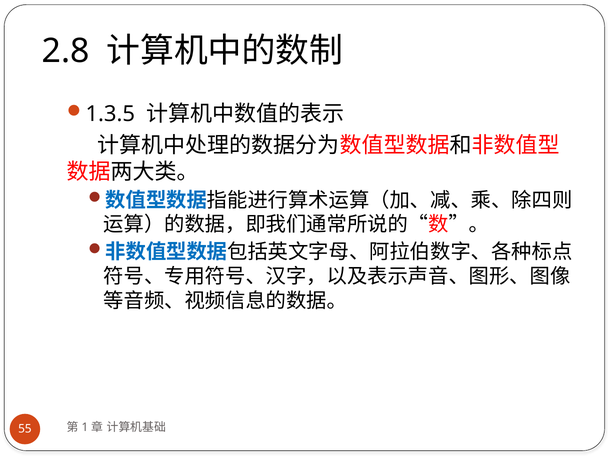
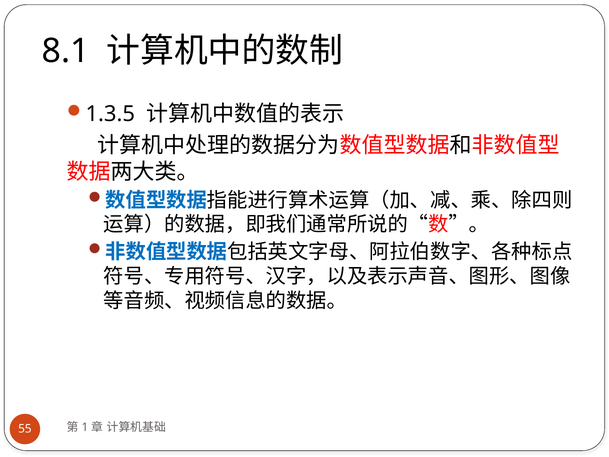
2.8: 2.8 -> 8.1
